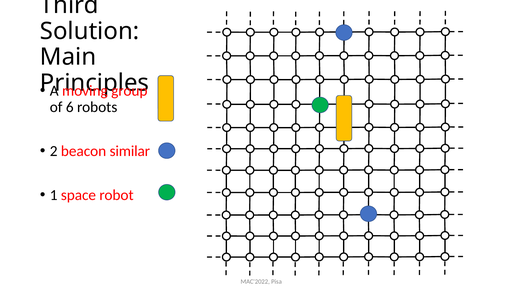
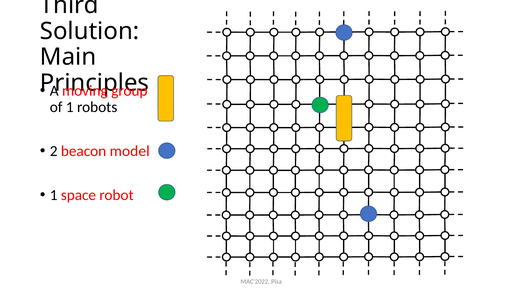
of 6: 6 -> 1
similar: similar -> model
